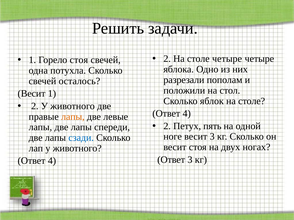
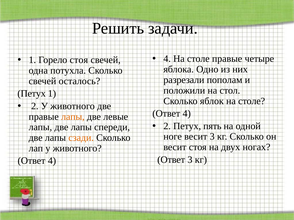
2 at (167, 59): 2 -> 4
столе четыре: четыре -> правые
Весит at (32, 94): Весит -> Петух
сзади colour: blue -> orange
